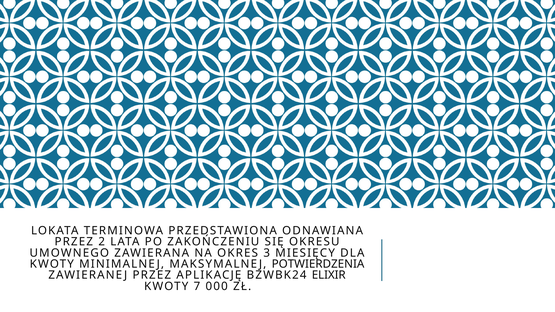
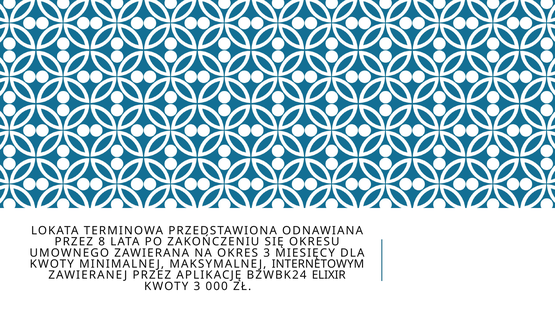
2: 2 -> 8
POTWIERDZENIA: POTWIERDZENIA -> INTERNETOWYM
KWOTY 7: 7 -> 3
